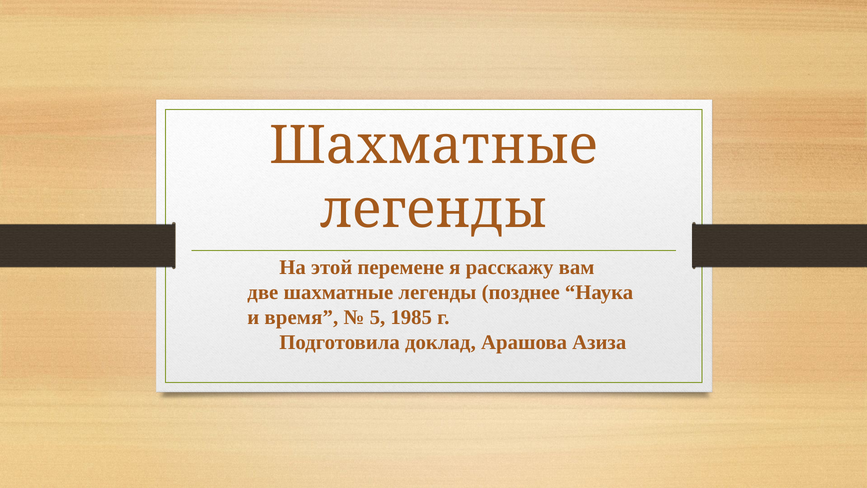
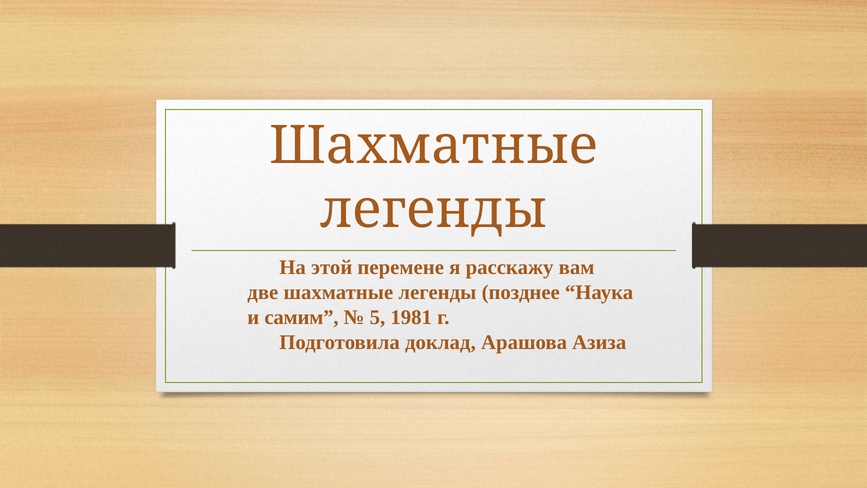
время: время -> самим
1985: 1985 -> 1981
